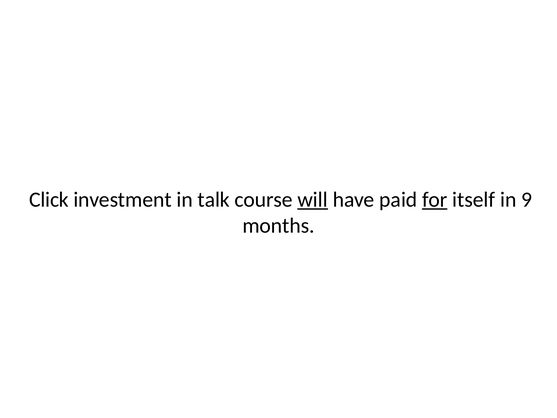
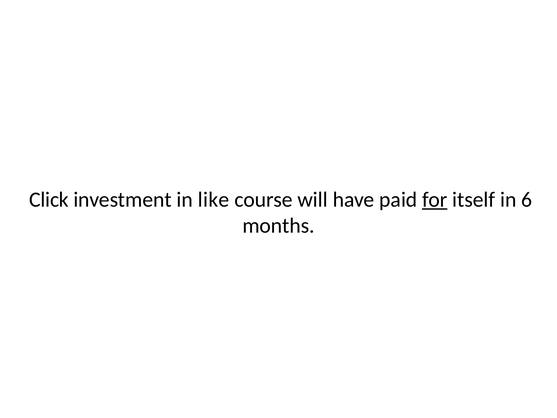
talk: talk -> like
will underline: present -> none
9: 9 -> 6
